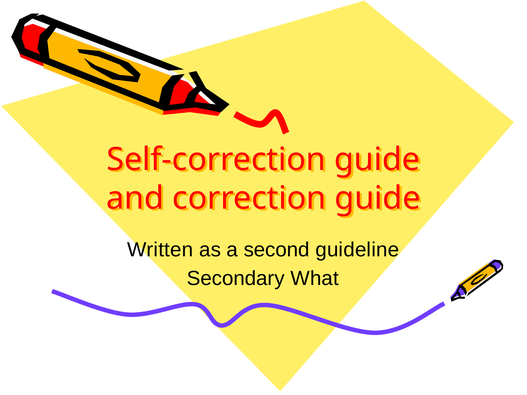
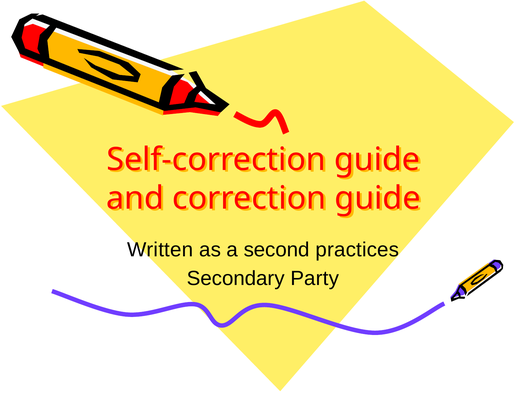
guideline: guideline -> practices
What: What -> Party
